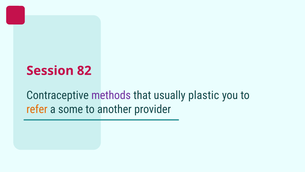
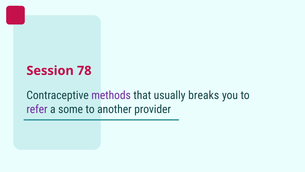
82: 82 -> 78
plastic: plastic -> breaks
refer colour: orange -> purple
